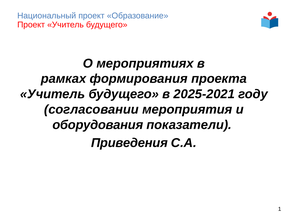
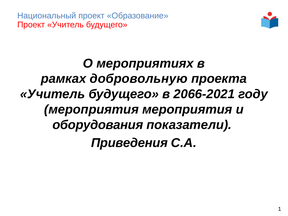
формирования: формирования -> добровольную
2025-2021: 2025-2021 -> 2066-2021
согласовании at (91, 110): согласовании -> мероприятия
